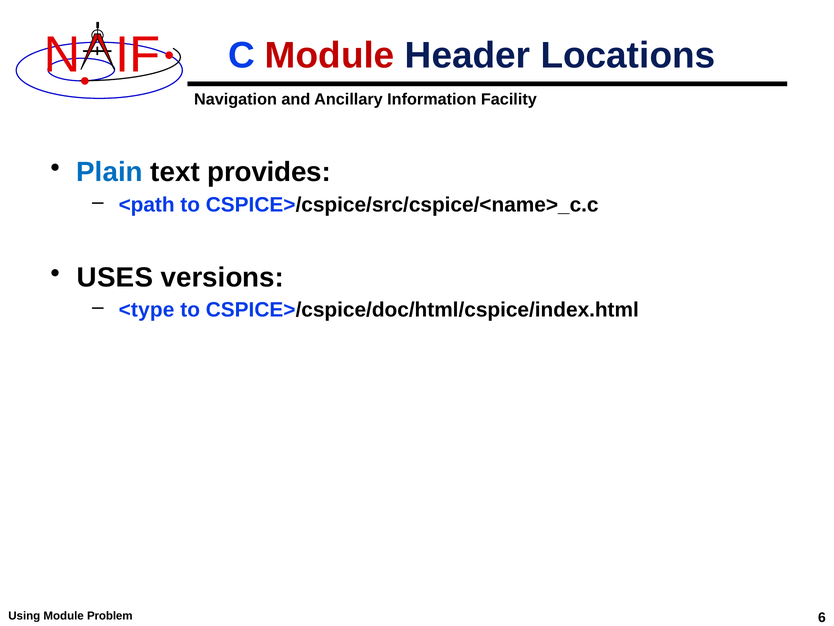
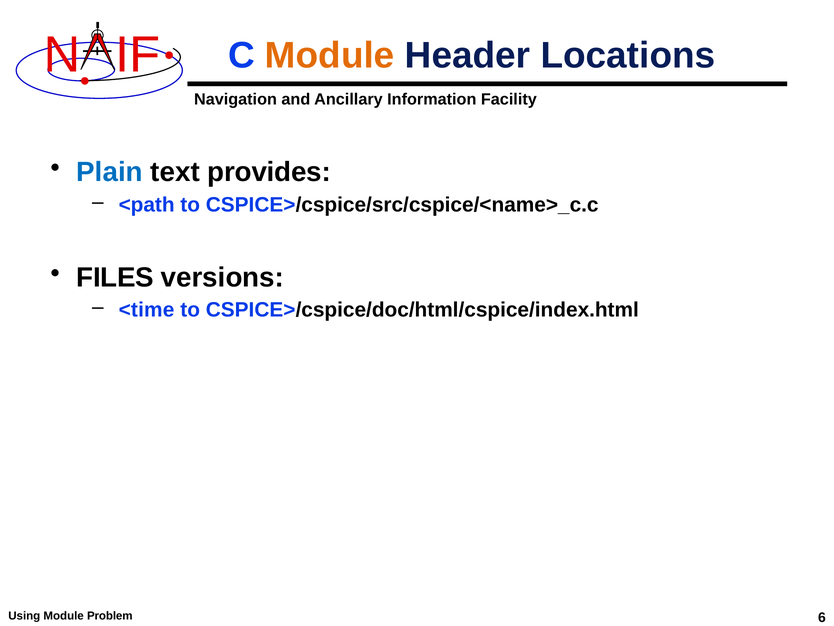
Module at (330, 56) colour: red -> orange
USES: USES -> FILES
<type: <type -> <time
